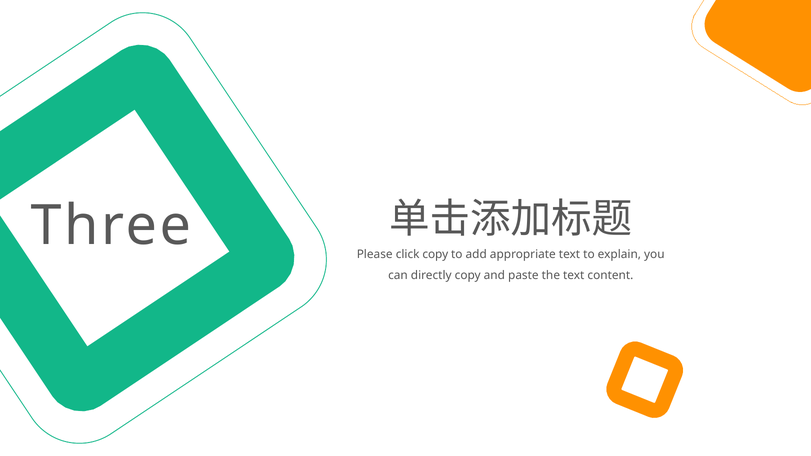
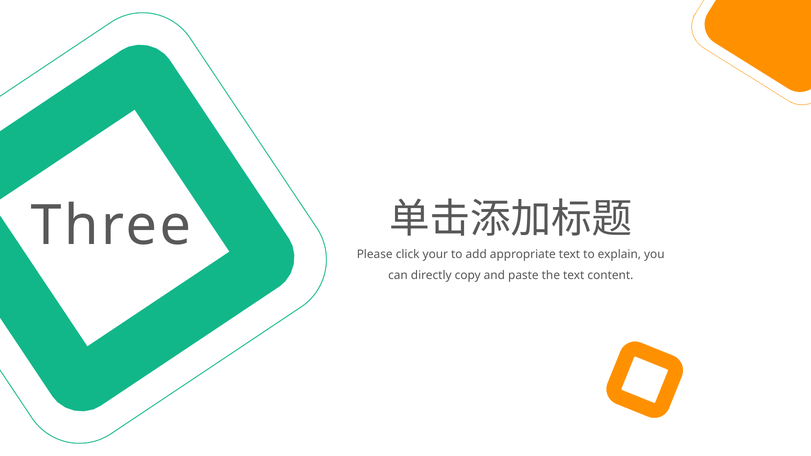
click copy: copy -> your
